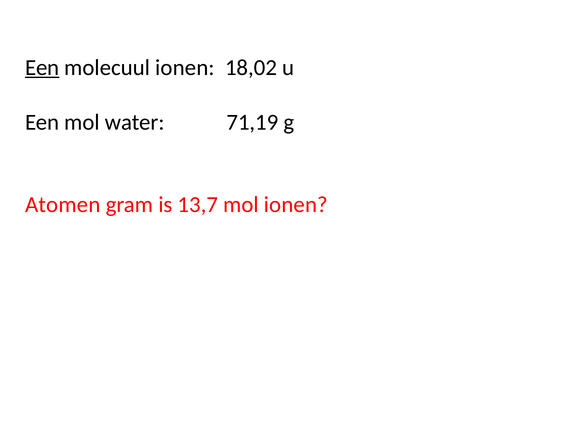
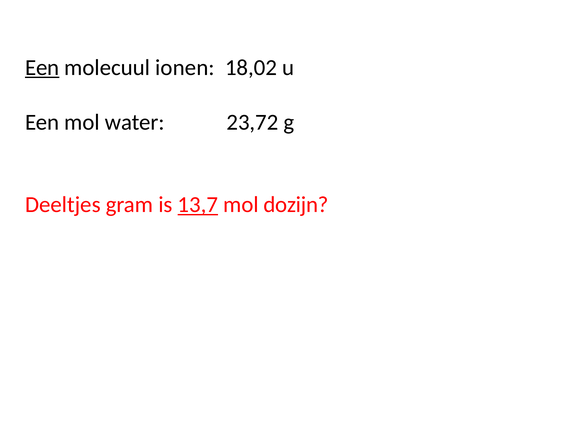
71,19: 71,19 -> 23,72
Atomen: Atomen -> Deeltjes
13,7 underline: none -> present
mol ionen: ionen -> dozijn
